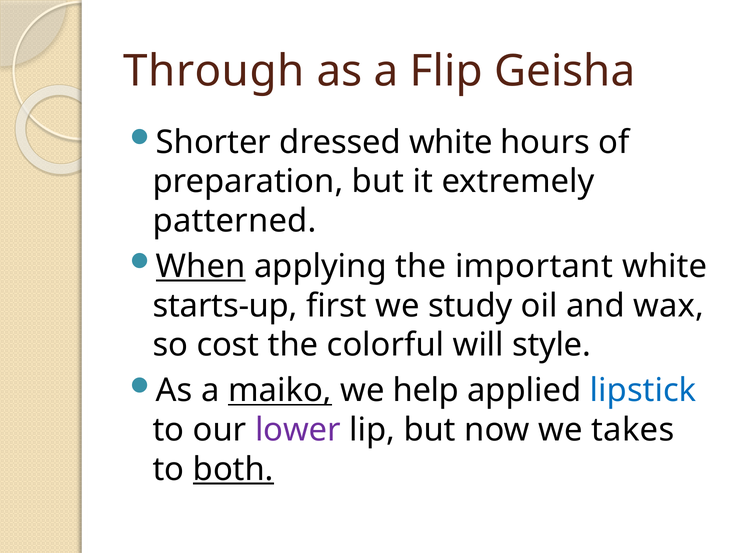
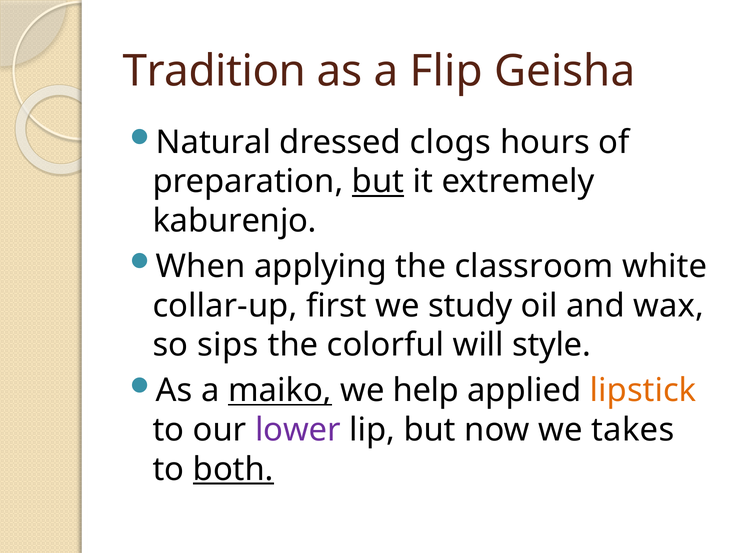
Through: Through -> Tradition
Shorter: Shorter -> Natural
dressed white: white -> clogs
but at (378, 182) underline: none -> present
patterned: patterned -> kaburenjo
When underline: present -> none
important: important -> classroom
starts-up: starts-up -> collar-up
cost: cost -> sips
lipstick colour: blue -> orange
